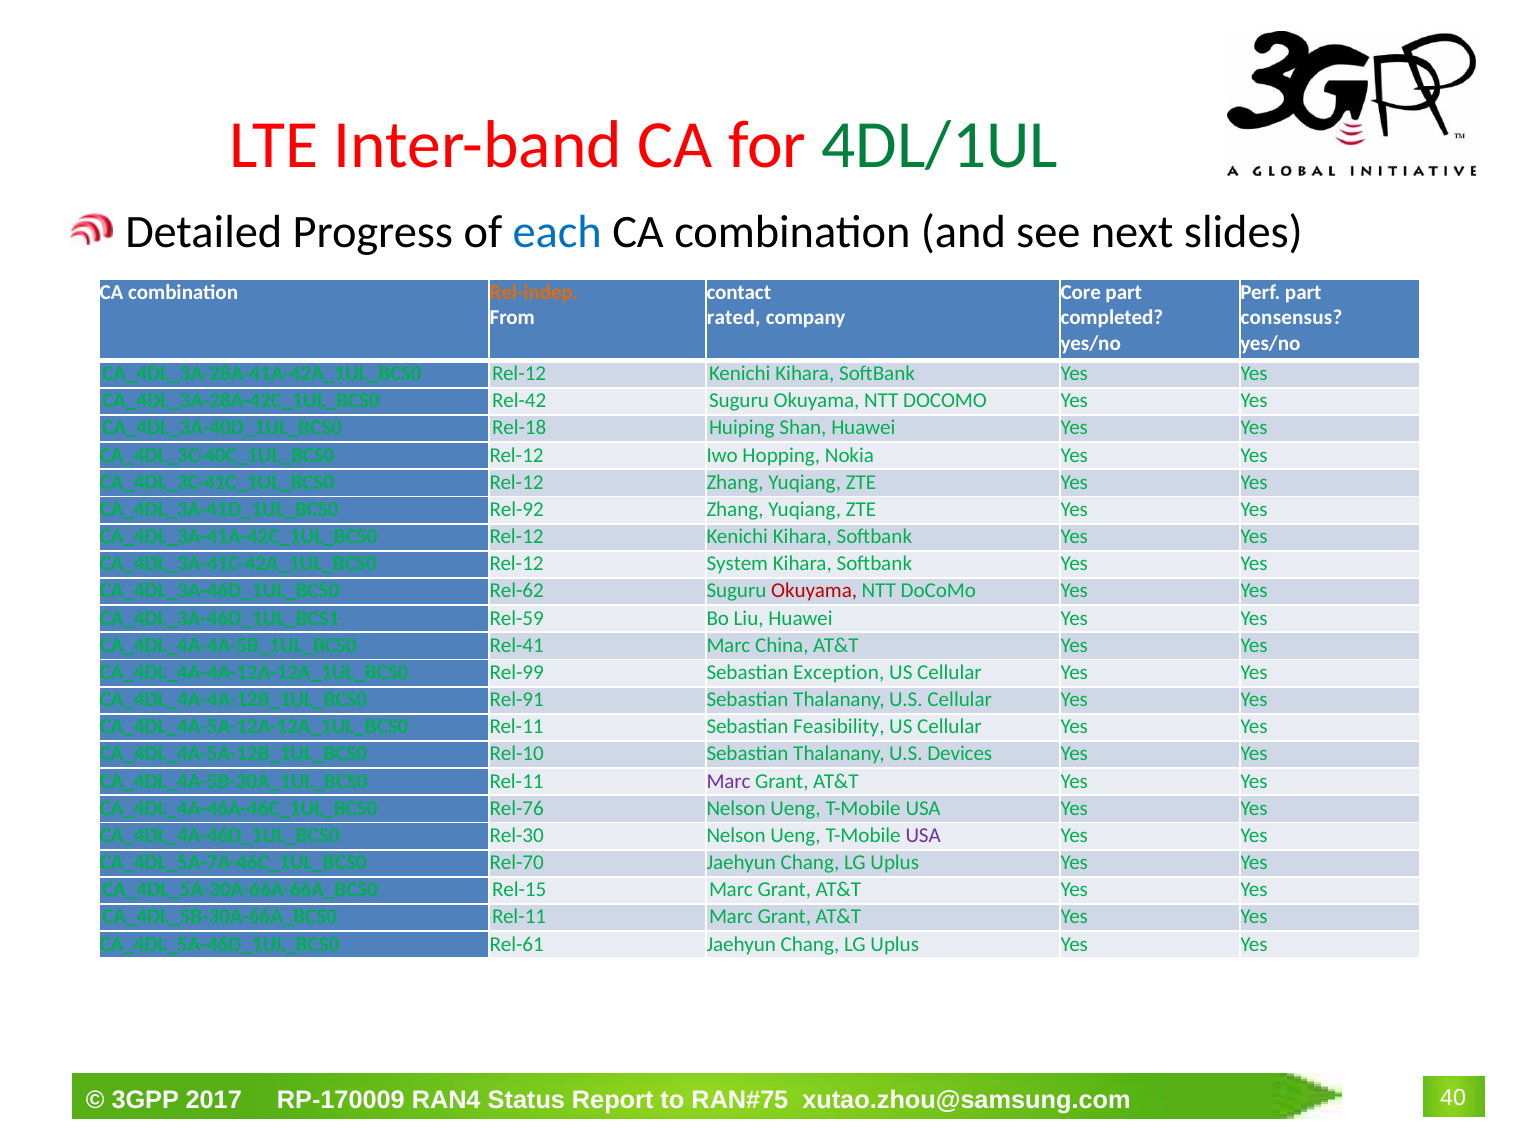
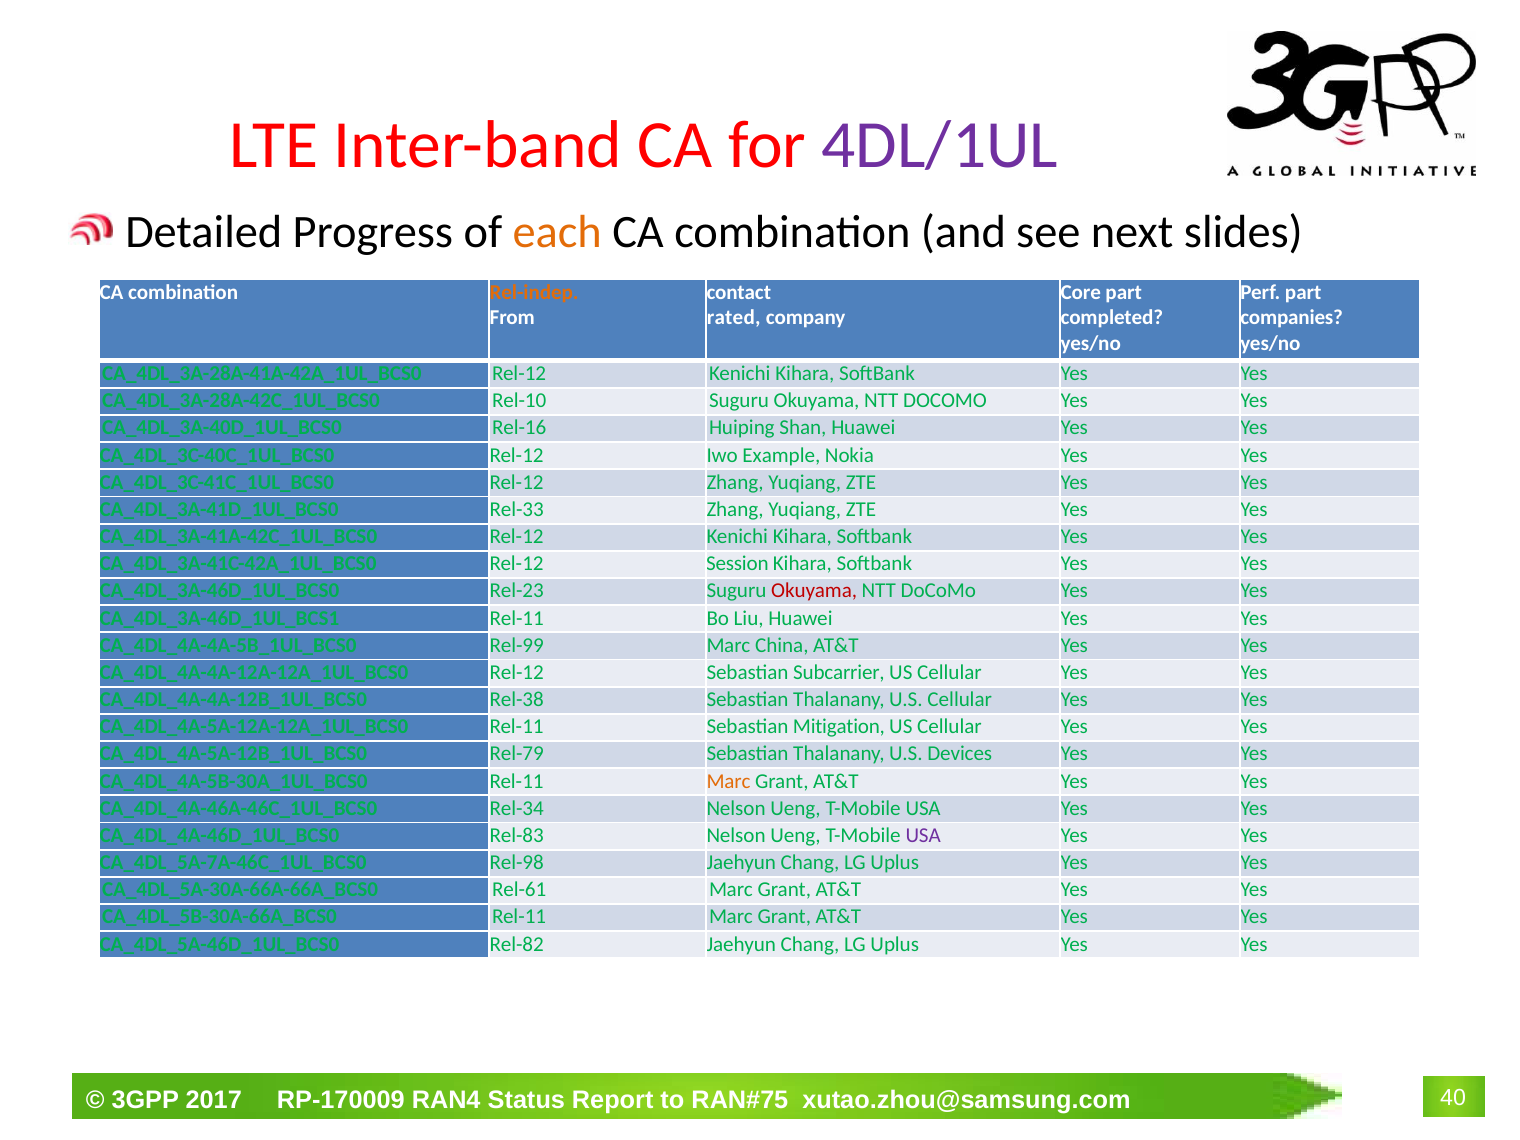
4DL/1UL colour: green -> purple
each colour: blue -> orange
consensus: consensus -> companies
Rel-42: Rel-42 -> Rel-10
Rel-18: Rel-18 -> Rel-16
Hopping: Hopping -> Example
Rel-92: Rel-92 -> Rel-33
System: System -> Session
Rel-62: Rel-62 -> Rel-23
Rel-59 at (517, 618): Rel-59 -> Rel-11
Rel-41: Rel-41 -> Rel-99
Rel-99 at (517, 672): Rel-99 -> Rel-12
Exception: Exception -> Subcarrier
Rel-91: Rel-91 -> Rel-38
Feasibility: Feasibility -> Mitigation
Rel-10: Rel-10 -> Rel-79
Marc at (728, 781) colour: purple -> orange
Rel-76: Rel-76 -> Rel-34
Rel-30: Rel-30 -> Rel-83
Rel-70: Rel-70 -> Rel-98
Rel-15: Rel-15 -> Rel-61
Rel-61: Rel-61 -> Rel-82
